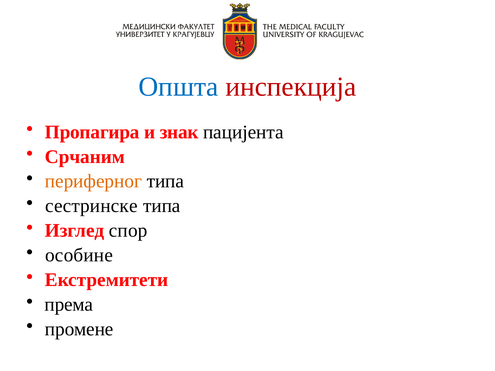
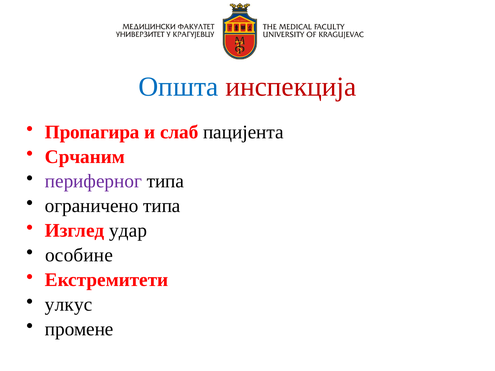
знак: знак -> слаб
периферног colour: orange -> purple
сестринске: сестринске -> ограничено
спор: спор -> удар
према: према -> улкус
